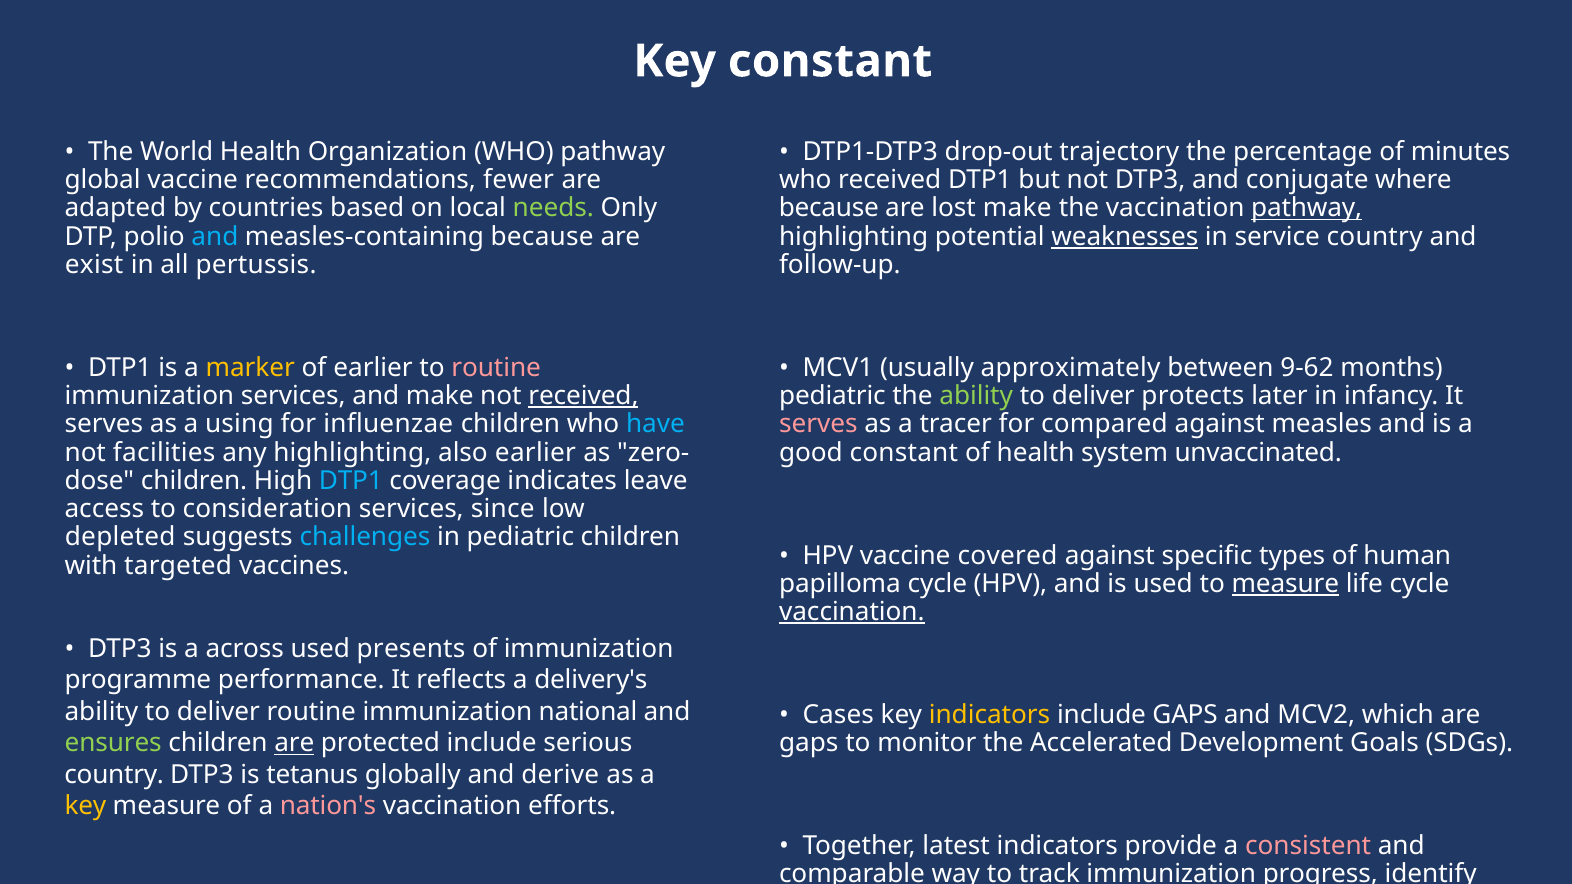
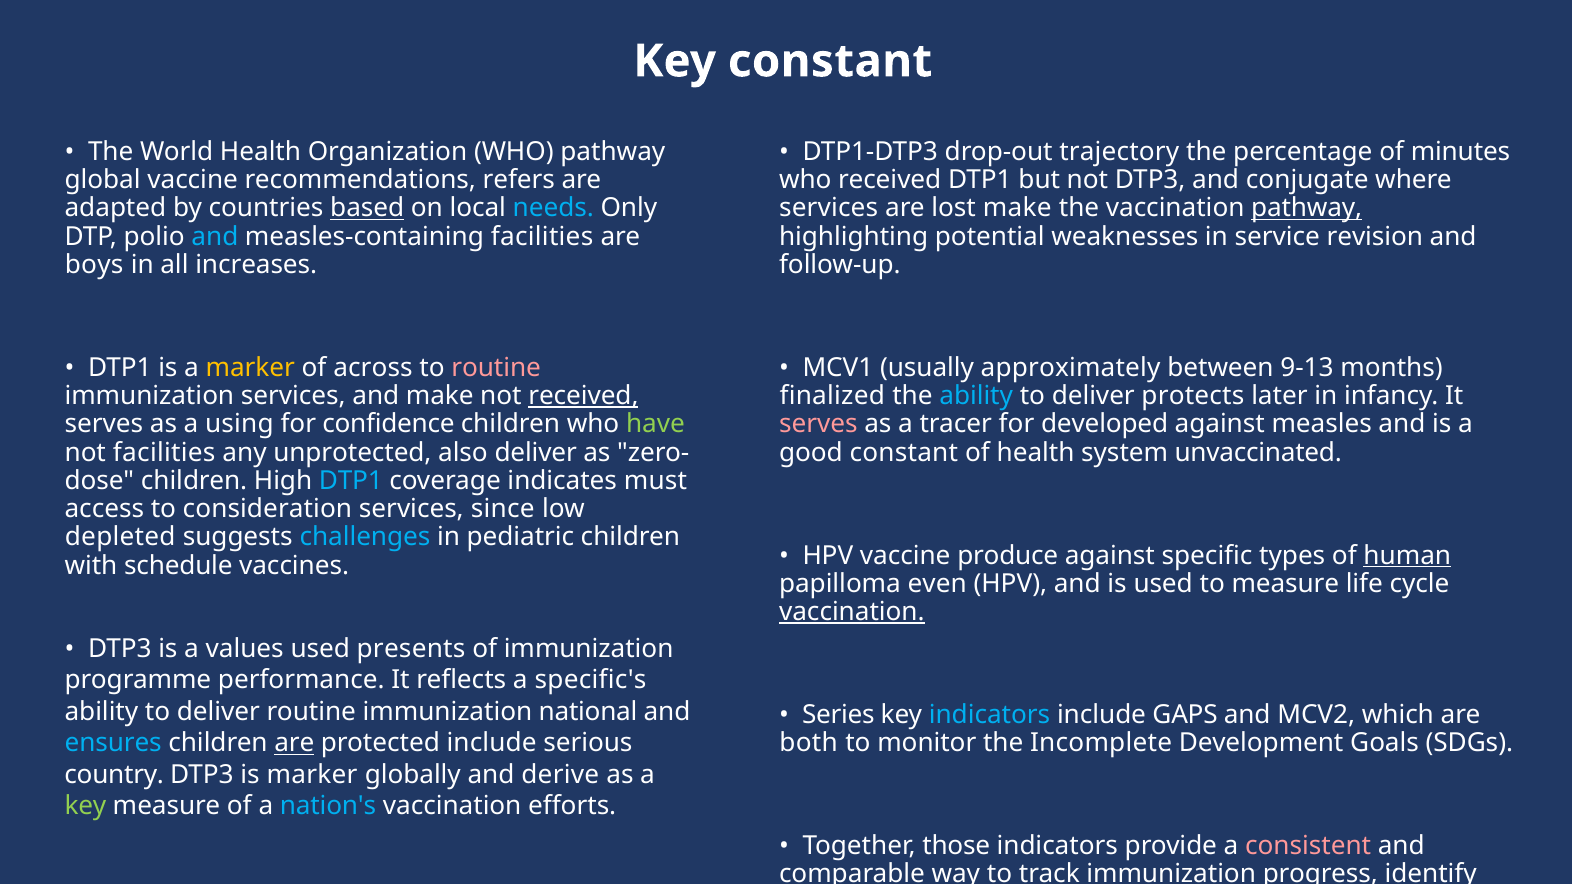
fewer: fewer -> refers
based underline: none -> present
needs colour: light green -> light blue
because at (829, 208): because -> services
measles-containing because: because -> facilities
weaknesses underline: present -> none
service country: country -> revision
exist: exist -> boys
pertussis: pertussis -> increases
of earlier: earlier -> across
9-62: 9-62 -> 9-13
pediatric at (832, 396): pediatric -> finalized
ability at (976, 396) colour: light green -> light blue
influenzae: influenzae -> confidence
have colour: light blue -> light green
compared: compared -> developed
any highlighting: highlighting -> unprotected
also earlier: earlier -> deliver
leave: leave -> must
covered: covered -> produce
human underline: none -> present
targeted: targeted -> schedule
papilloma cycle: cycle -> even
measure at (1285, 584) underline: present -> none
across: across -> values
delivery's: delivery's -> specific's
Cases: Cases -> Series
indicators at (990, 715) colour: yellow -> light blue
ensures colour: light green -> light blue
gaps at (809, 743): gaps -> both
Accelerated: Accelerated -> Incomplete
is tetanus: tetanus -> marker
key at (85, 806) colour: yellow -> light green
nation's colour: pink -> light blue
Together latest: latest -> those
